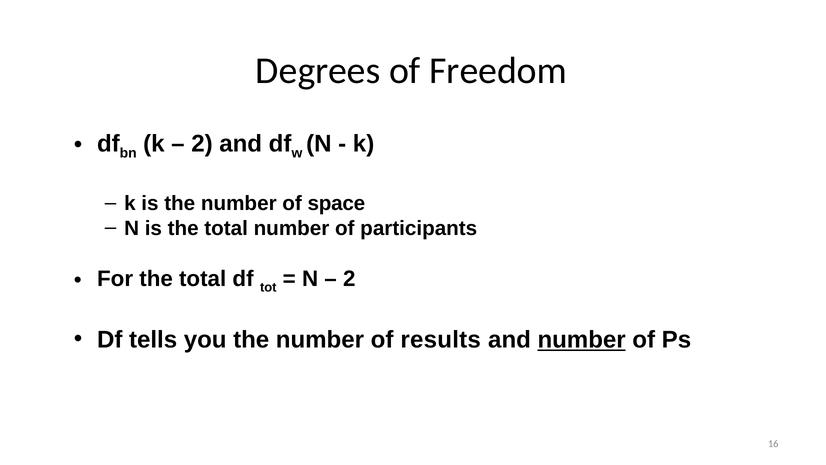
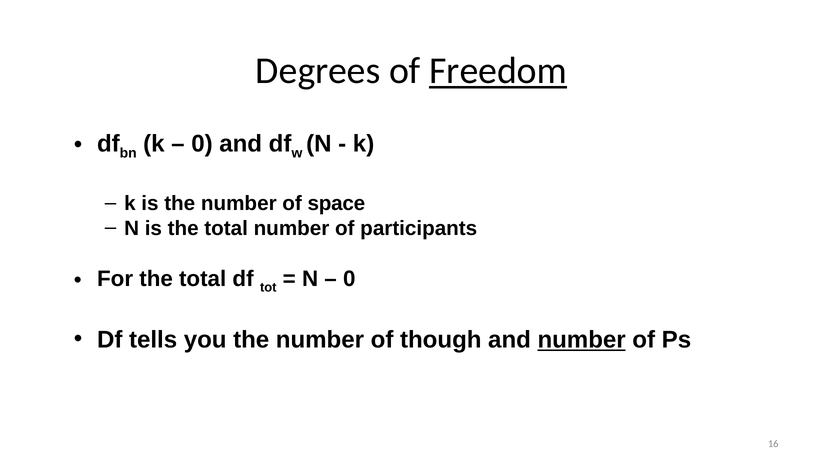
Freedom underline: none -> present
2 at (202, 144): 2 -> 0
2 at (349, 279): 2 -> 0
results: results -> though
